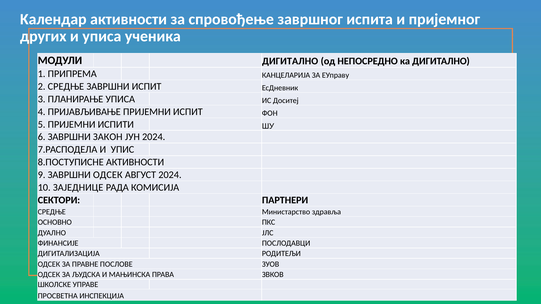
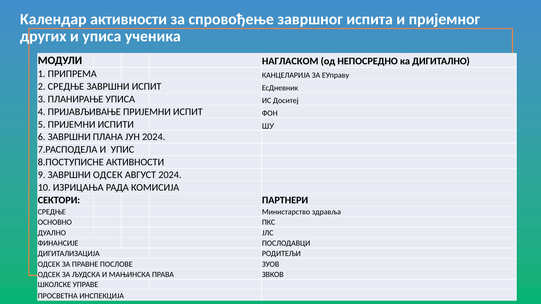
МОДУЛИ ДИГИТАЛНО: ДИГИТАЛНО -> НАГЛАСКОМ
ЗАКОН: ЗАКОН -> ПЛАНА
ЗАЈЕДНИЦЕ: ЗАЈЕДНИЦЕ -> ИЗРИЦАЊА
